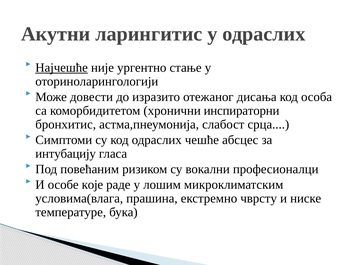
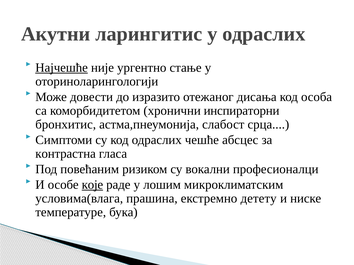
интубацију: интубацију -> контрастна
које underline: none -> present
чврсту: чврсту -> детету
